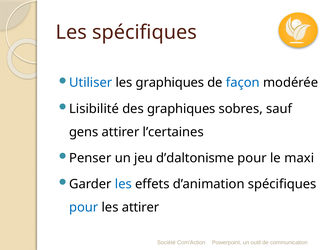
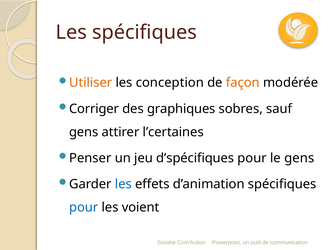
Utiliser colour: blue -> orange
les graphiques: graphiques -> conception
façon colour: blue -> orange
Lisibilité: Lisibilité -> Corriger
d’daltonisme: d’daltonisme -> d’spécifiques
le maxi: maxi -> gens
les attirer: attirer -> voient
